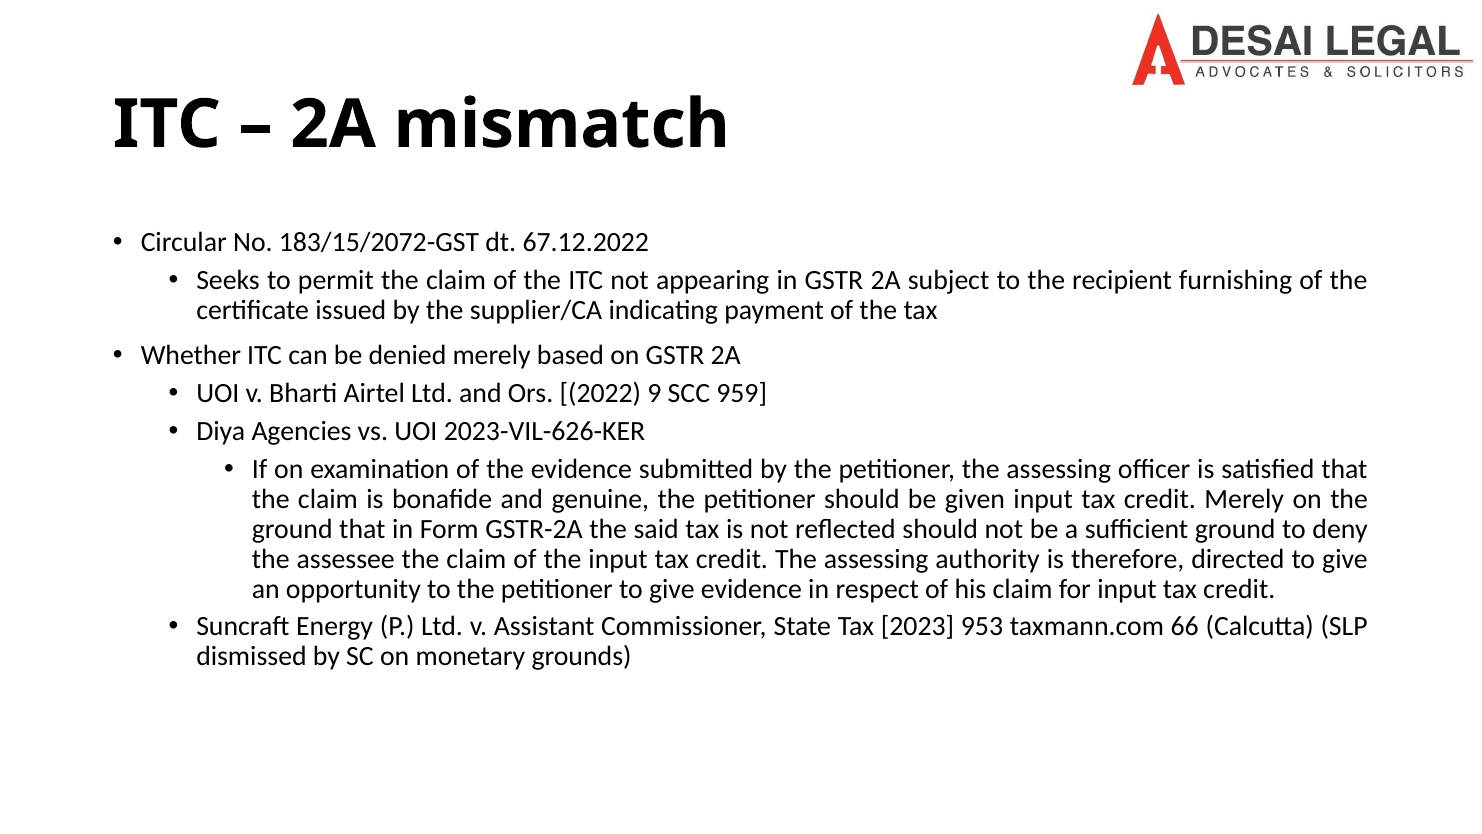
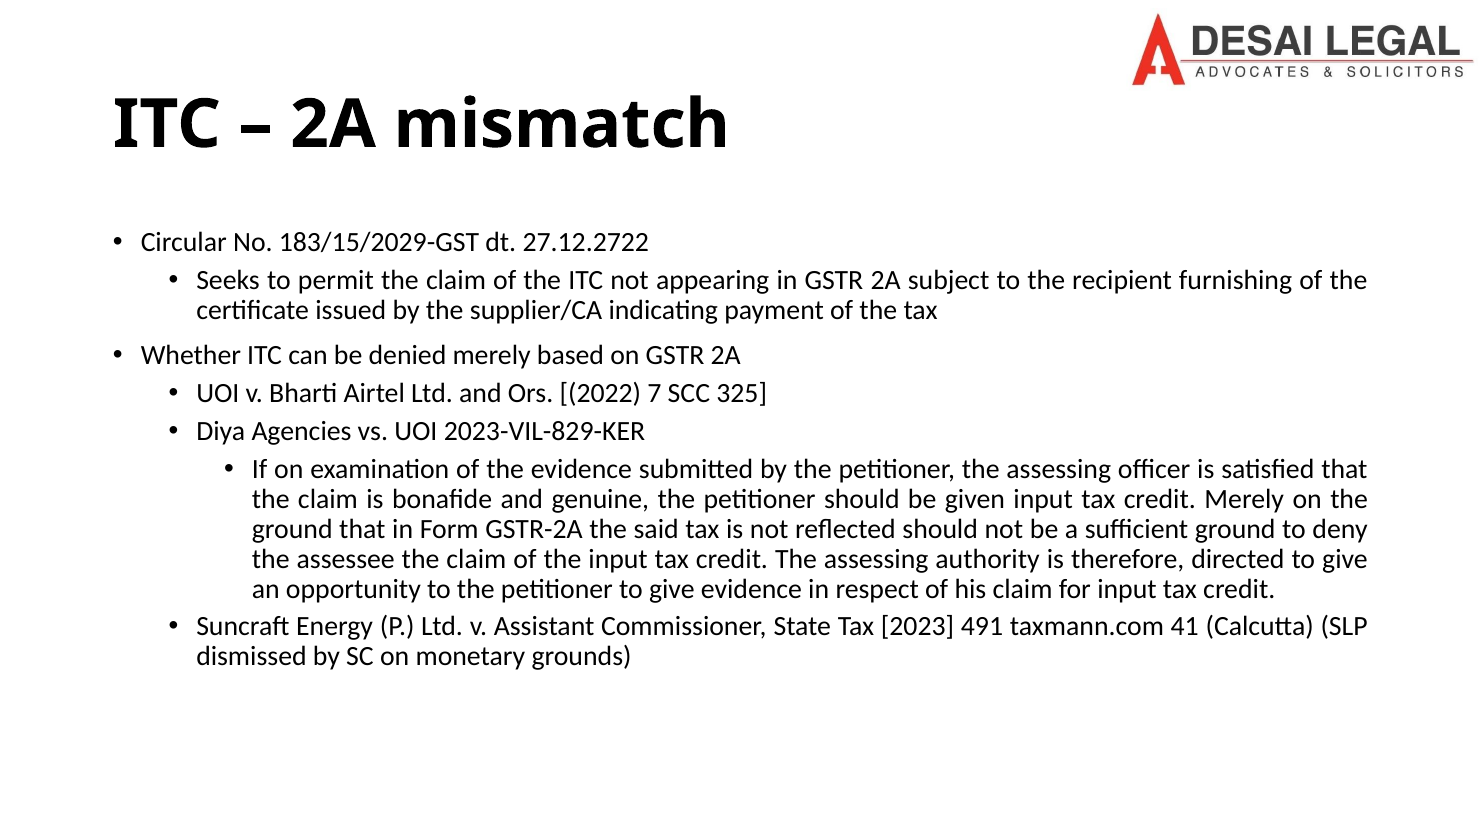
183/15/2072-GST: 183/15/2072-GST -> 183/15/2029-GST
67.12.2022: 67.12.2022 -> 27.12.2722
9: 9 -> 7
959: 959 -> 325
2023-VIL-626-KER: 2023-VIL-626-KER -> 2023-VIL-829-KER
953: 953 -> 491
66: 66 -> 41
